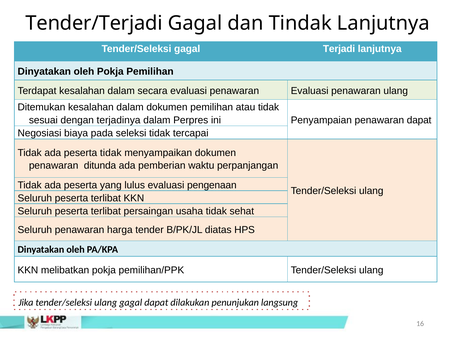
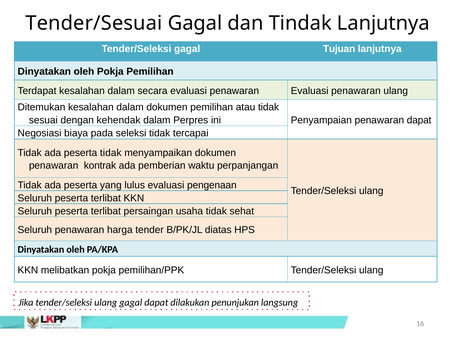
Tender/Terjadi: Tender/Terjadi -> Tender/Sesuai
Terjadi: Terjadi -> Tujuan
terjadinya: terjadinya -> kehendak
ditunda: ditunda -> kontrak
